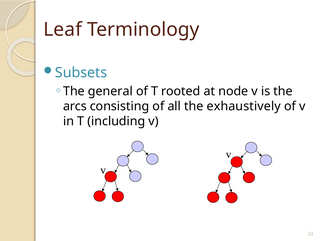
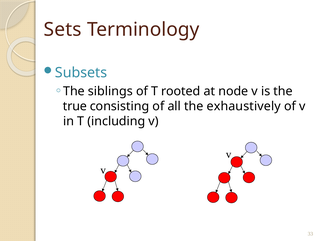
Leaf: Leaf -> Sets
general: general -> siblings
arcs: arcs -> true
